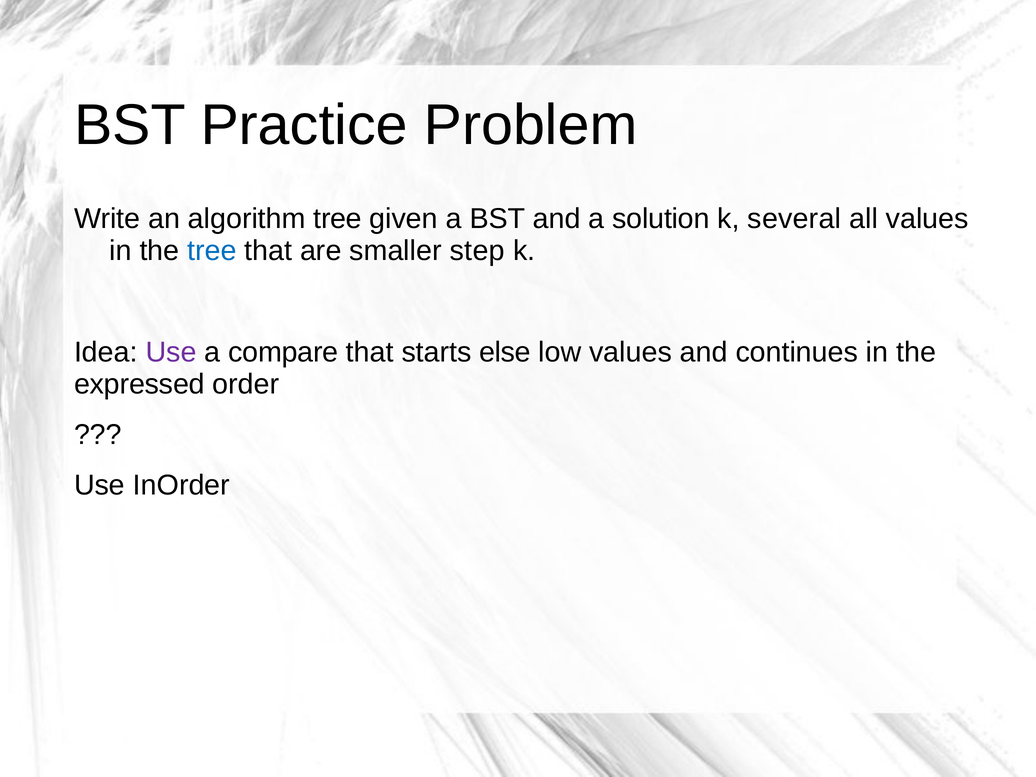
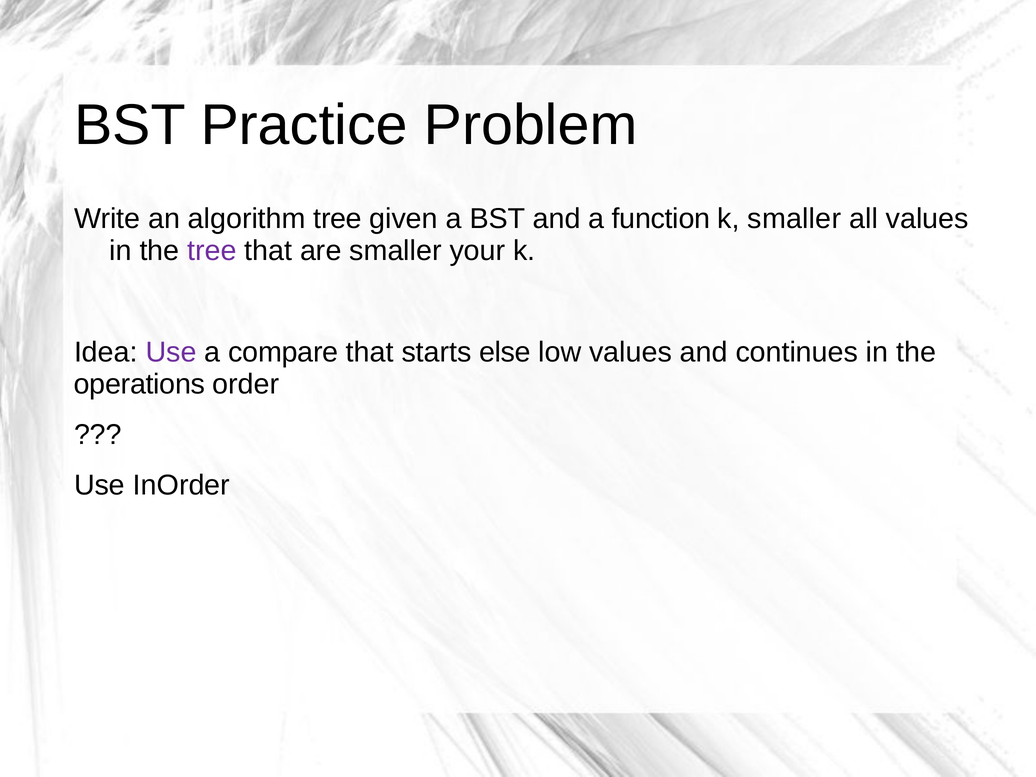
solution: solution -> function
k several: several -> smaller
tree at (212, 251) colour: blue -> purple
step: step -> your
expressed: expressed -> operations
